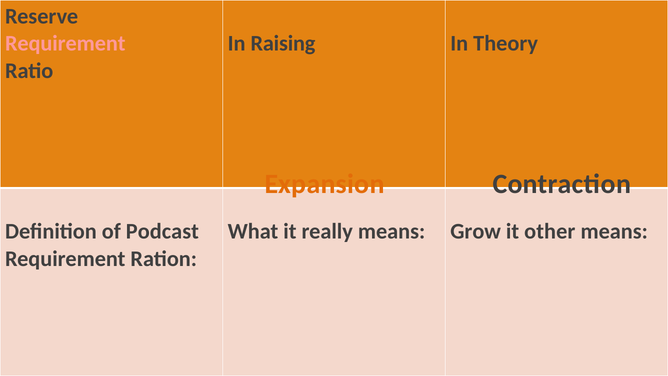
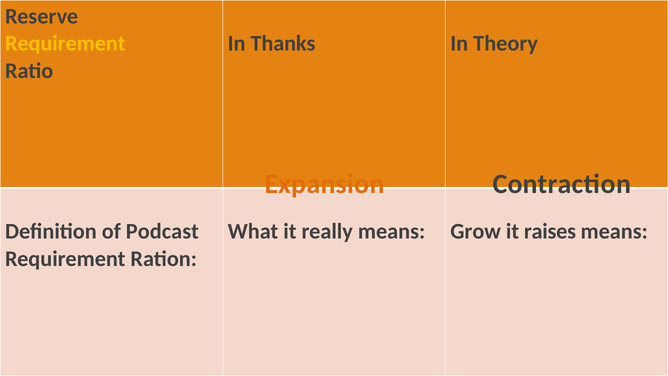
Requirement at (65, 44) colour: pink -> yellow
Raising: Raising -> Thanks
other: other -> raises
